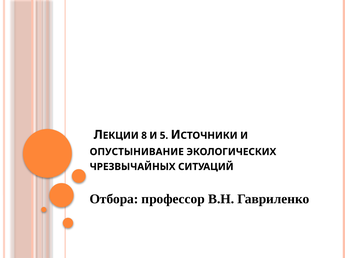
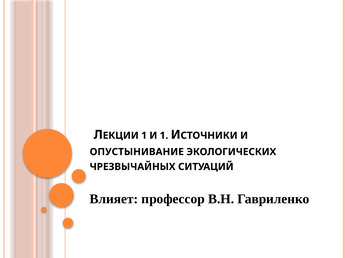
8 at (144, 136): 8 -> 1
И 5: 5 -> 1
Отбора: Отбора -> Влияет
